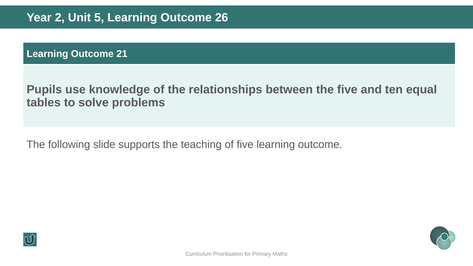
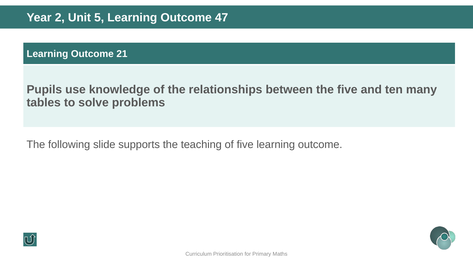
26: 26 -> 47
equal: equal -> many
